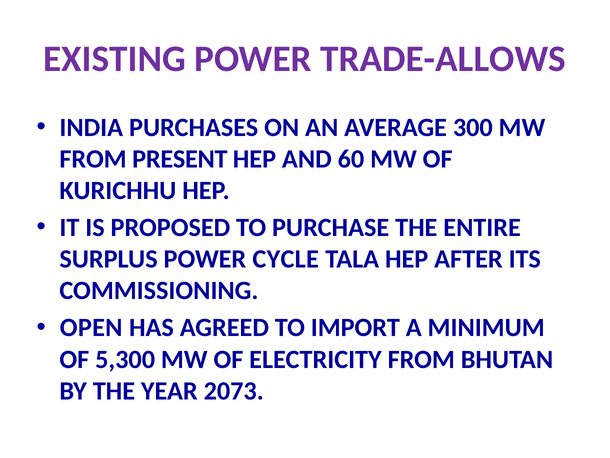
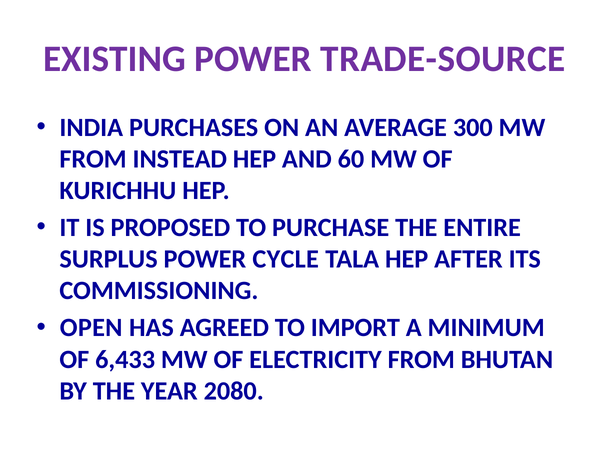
TRADE-ALLOWS: TRADE-ALLOWS -> TRADE-SOURCE
PRESENT: PRESENT -> INSTEAD
5,300: 5,300 -> 6,433
2073: 2073 -> 2080
